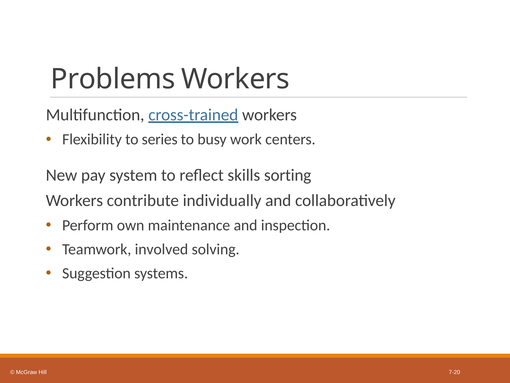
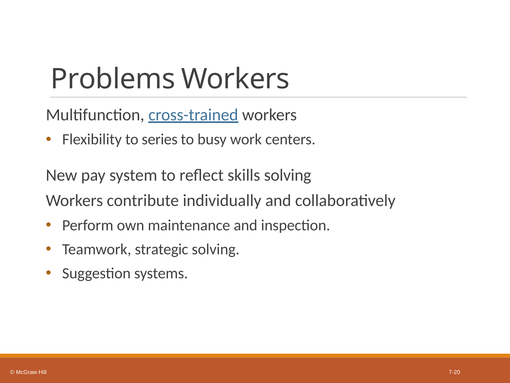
skills sorting: sorting -> solving
involved: involved -> strategic
